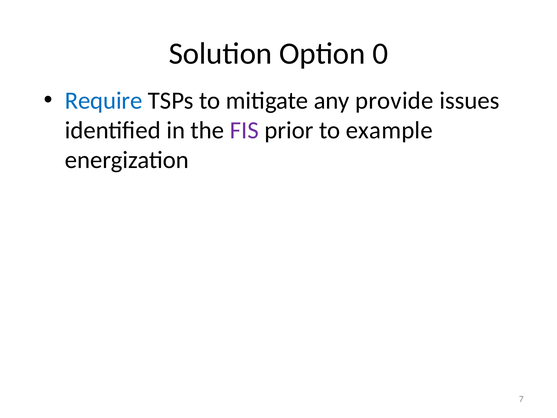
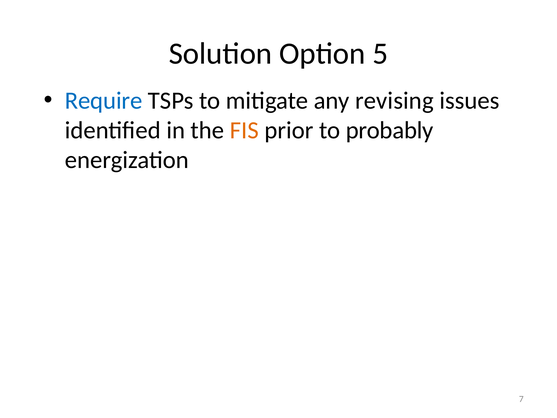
0: 0 -> 5
provide: provide -> revising
FIS colour: purple -> orange
example: example -> probably
